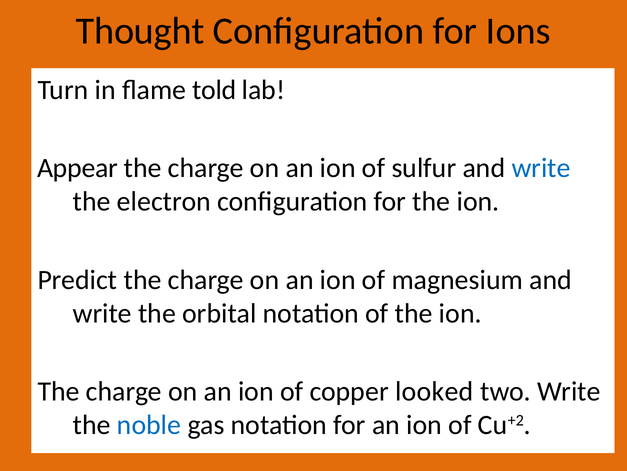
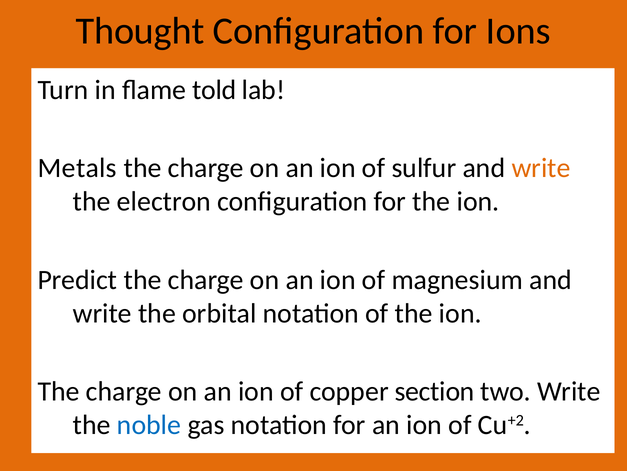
Appear: Appear -> Metals
write at (541, 168) colour: blue -> orange
looked: looked -> section
